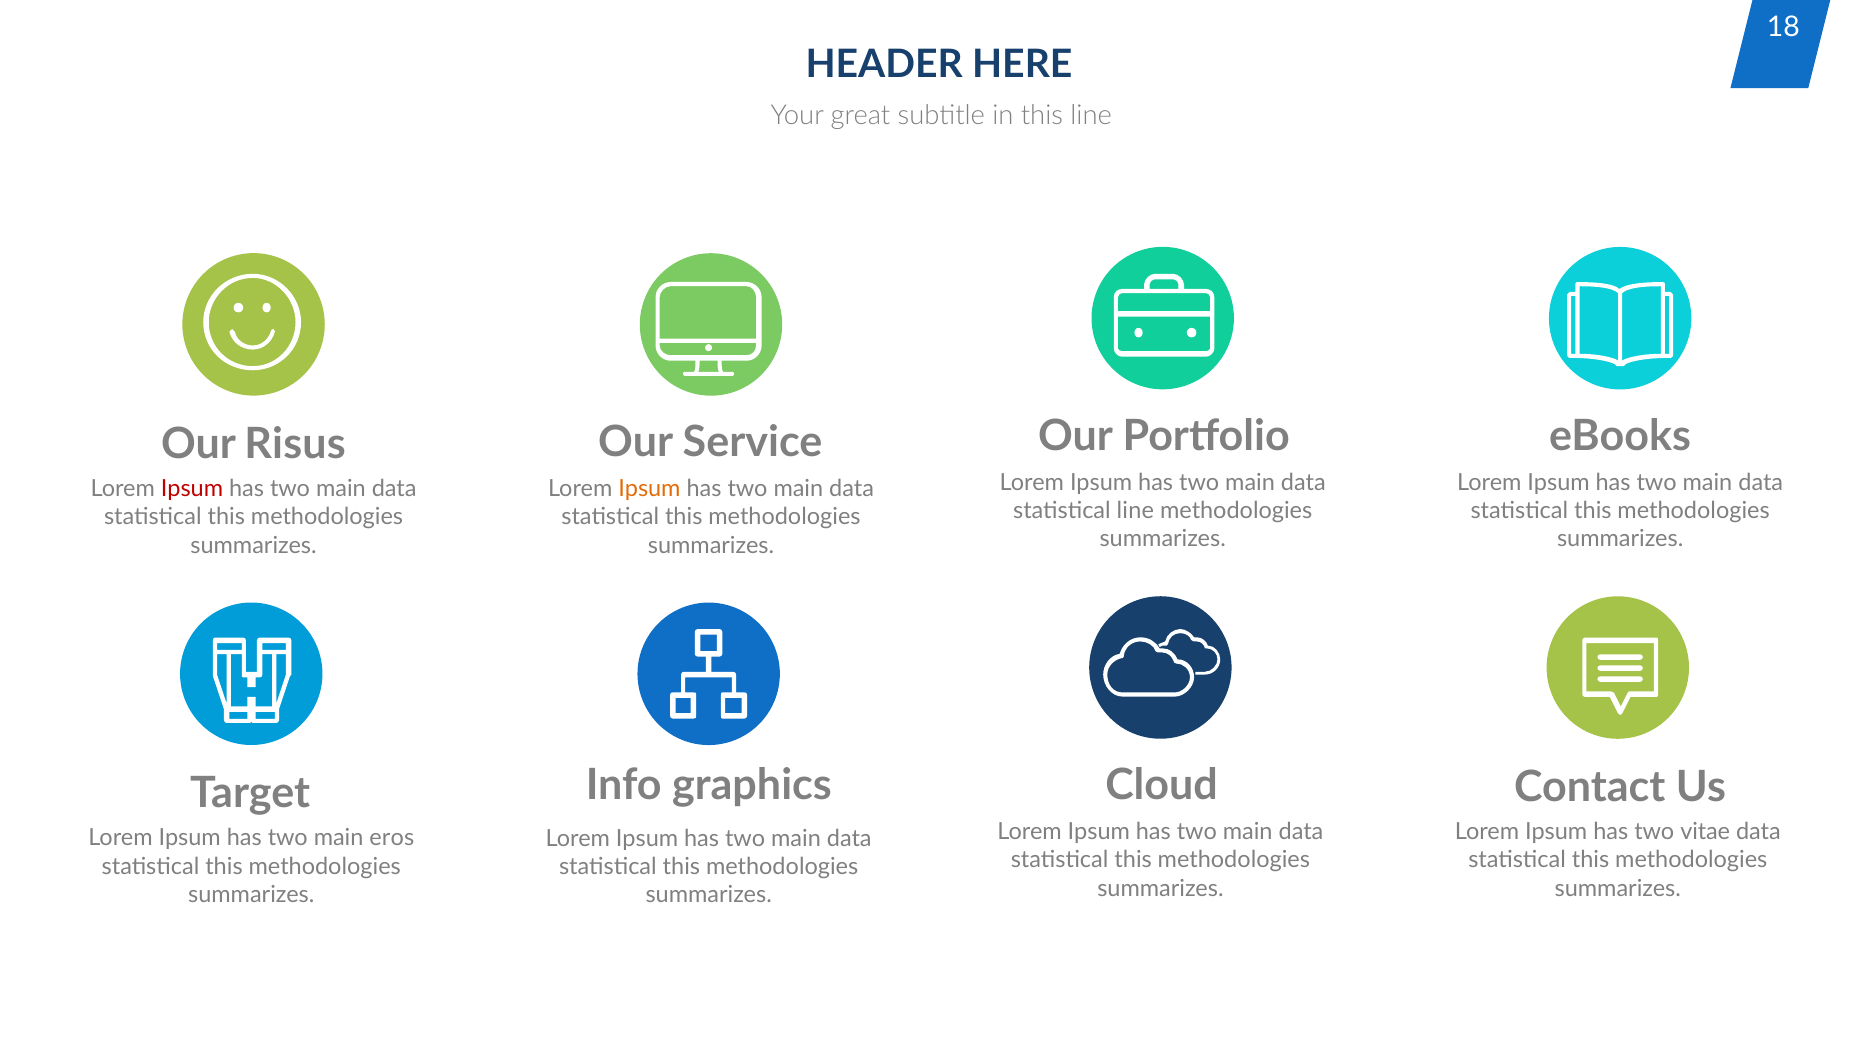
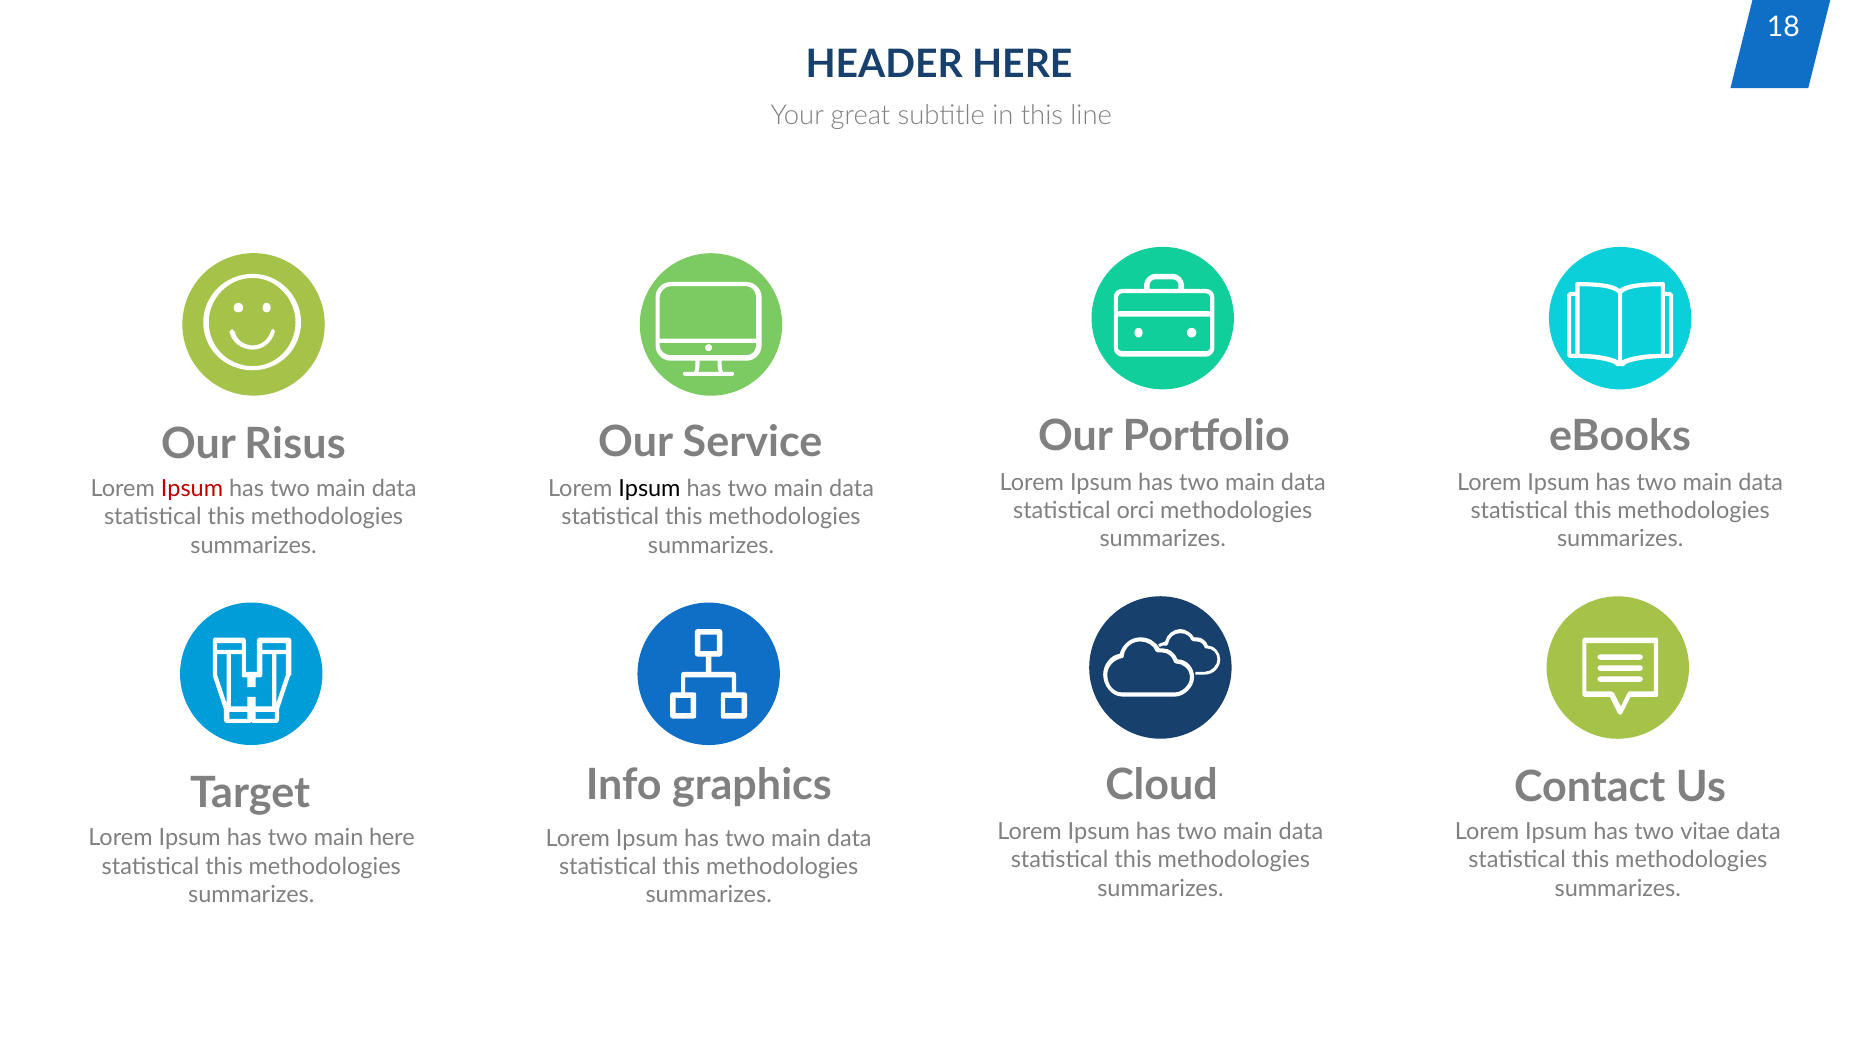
Ipsum at (649, 489) colour: orange -> black
statistical line: line -> orci
main eros: eros -> here
